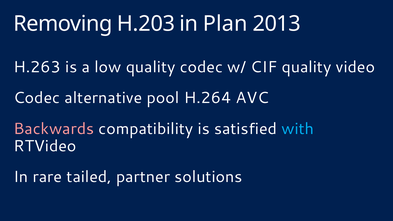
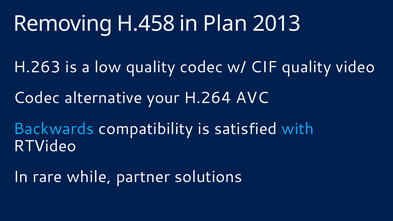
H.203: H.203 -> H.458
pool: pool -> your
Backwards colour: pink -> light blue
tailed: tailed -> while
